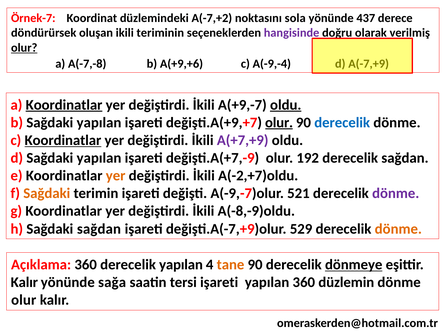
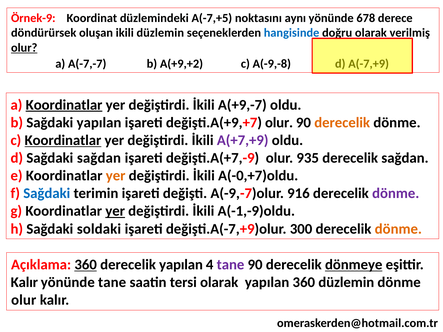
Örnek-7: Örnek-7 -> Örnek-9
A(-7,+2: A(-7,+2 -> A(-7,+5
sola: sola -> aynı
437: 437 -> 678
ikili teriminin: teriminin -> düzlemin
hangisinde colour: purple -> blue
A(-7,-8: A(-7,-8 -> A(-7,-7
A(+9,+6: A(+9,+6 -> A(+9,+2
A(-9,-4: A(-9,-4 -> A(-9,-8
oldu at (286, 105) underline: present -> none
olur at (279, 123) underline: present -> none
derecelik at (342, 123) colour: blue -> orange
d Sağdaki yapılan: yapılan -> sağdan
192: 192 -> 935
A(-2,+7)oldu: A(-2,+7)oldu -> A(-0,+7)oldu
Sağdaki at (47, 194) colour: orange -> blue
521: 521 -> 916
yer at (115, 211) underline: none -> present
A(-8,-9)oldu: A(-8,-9)oldu -> A(-1,-9)oldu
Sağdaki sağdan: sağdan -> soldaki
529: 529 -> 300
360 at (86, 265) underline: none -> present
tane at (231, 265) colour: orange -> purple
yönünde sağa: sağa -> tane
tersi işareti: işareti -> olarak
